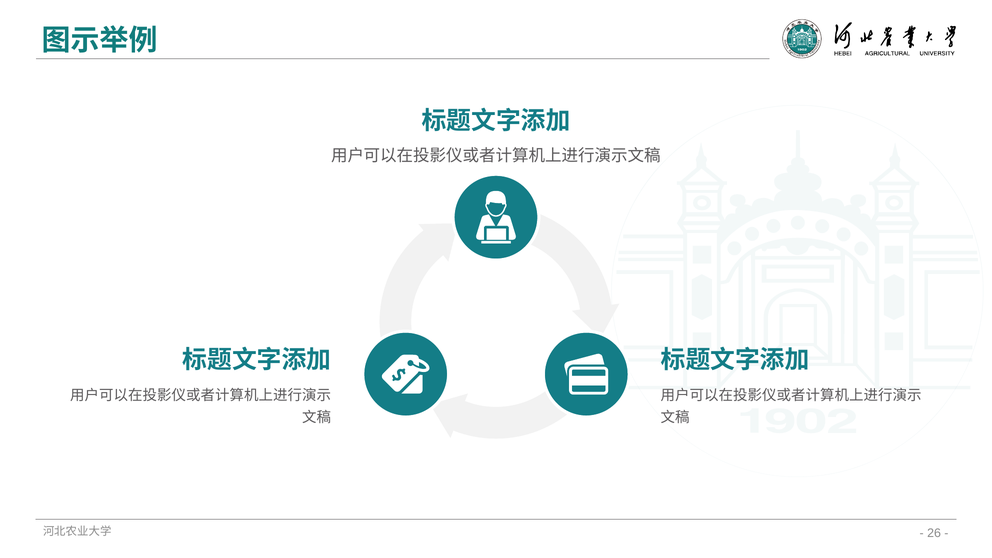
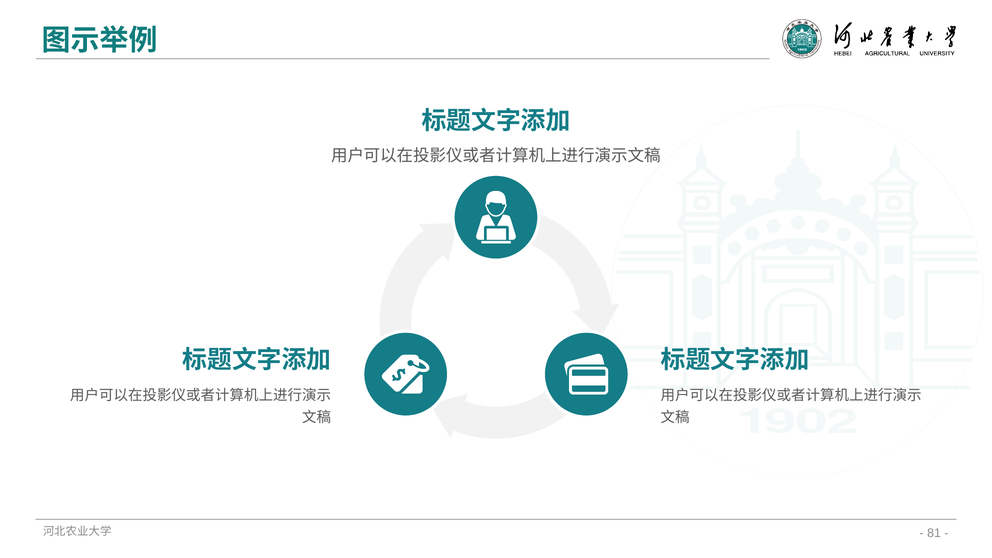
26: 26 -> 81
